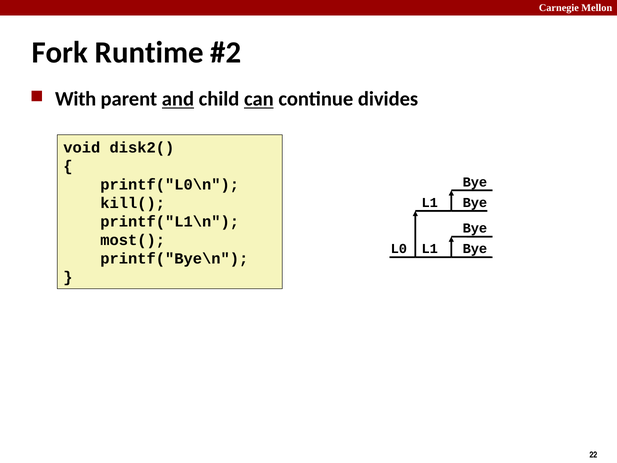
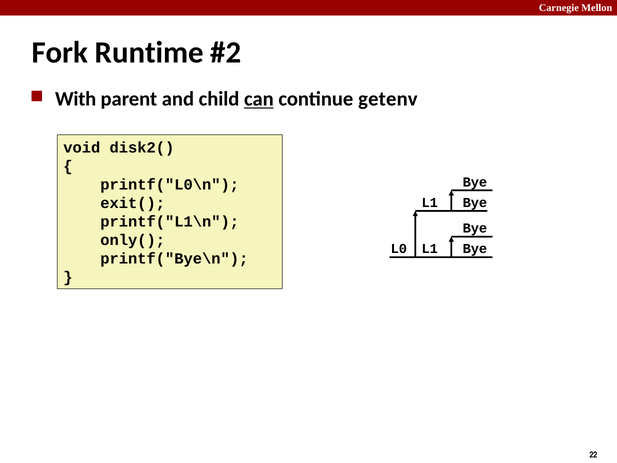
and underline: present -> none
divides: divides -> getenv
kill(: kill( -> exit(
most(: most( -> only(
